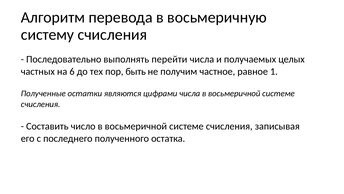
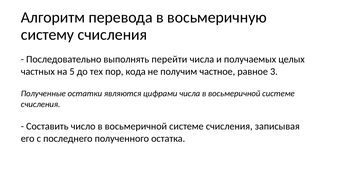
6: 6 -> 5
быть: быть -> кода
1: 1 -> 3
